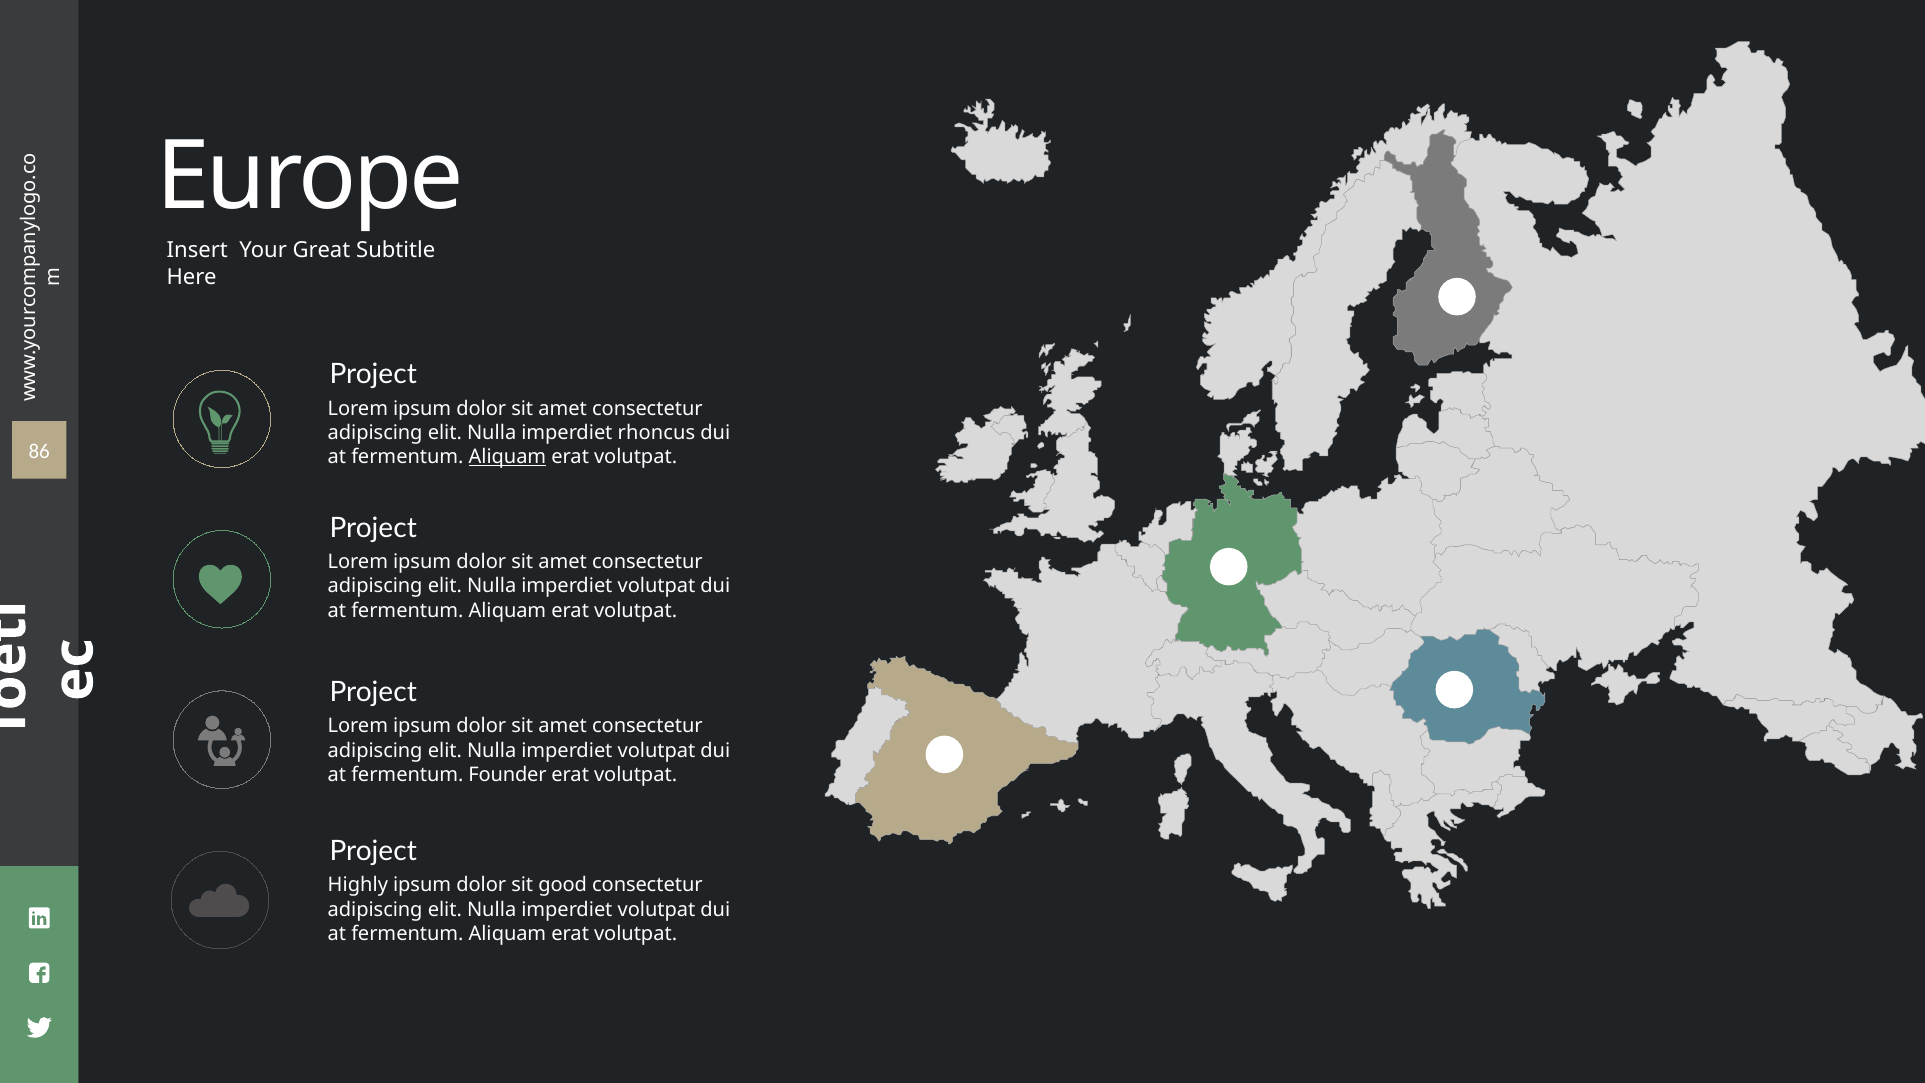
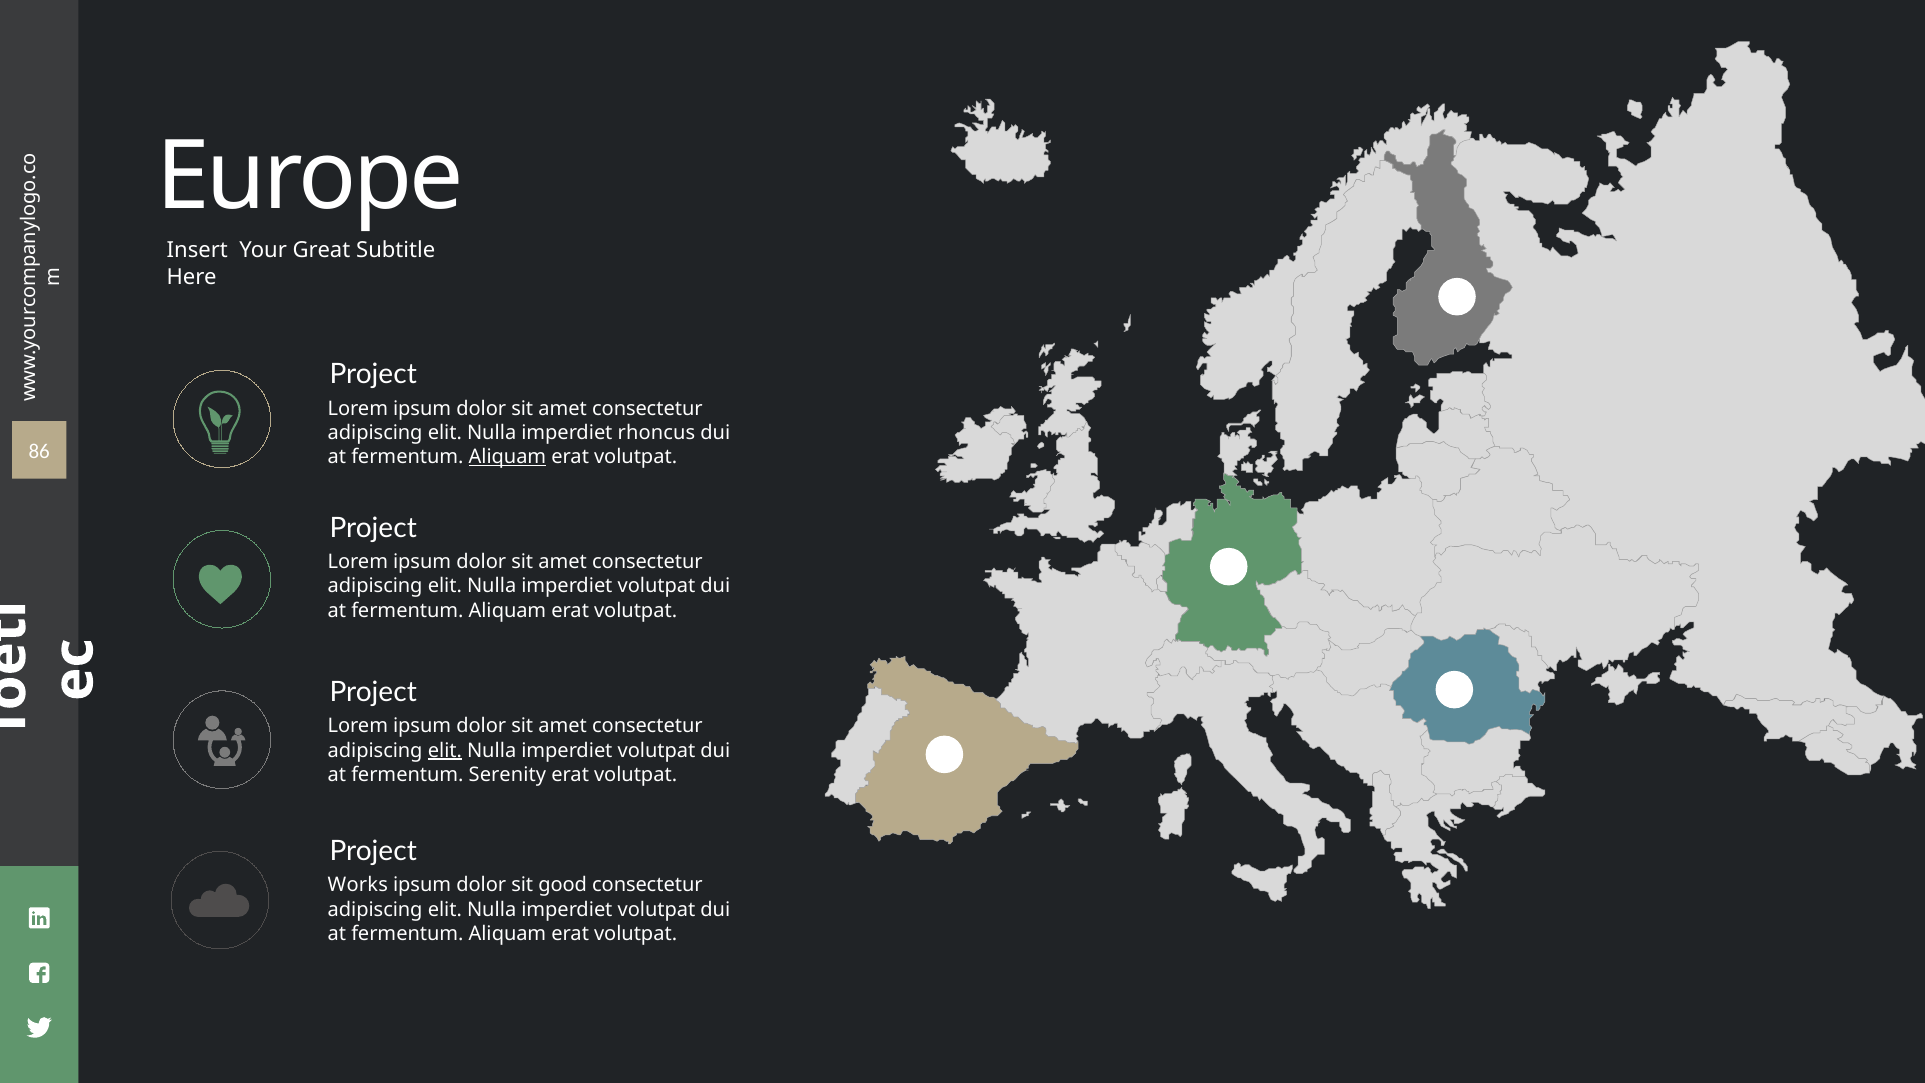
elit at (445, 750) underline: none -> present
Founder: Founder -> Serenity
Highly: Highly -> Works
